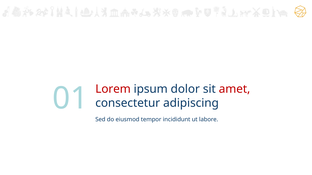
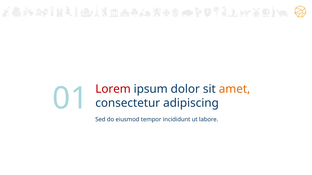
amet colour: red -> orange
